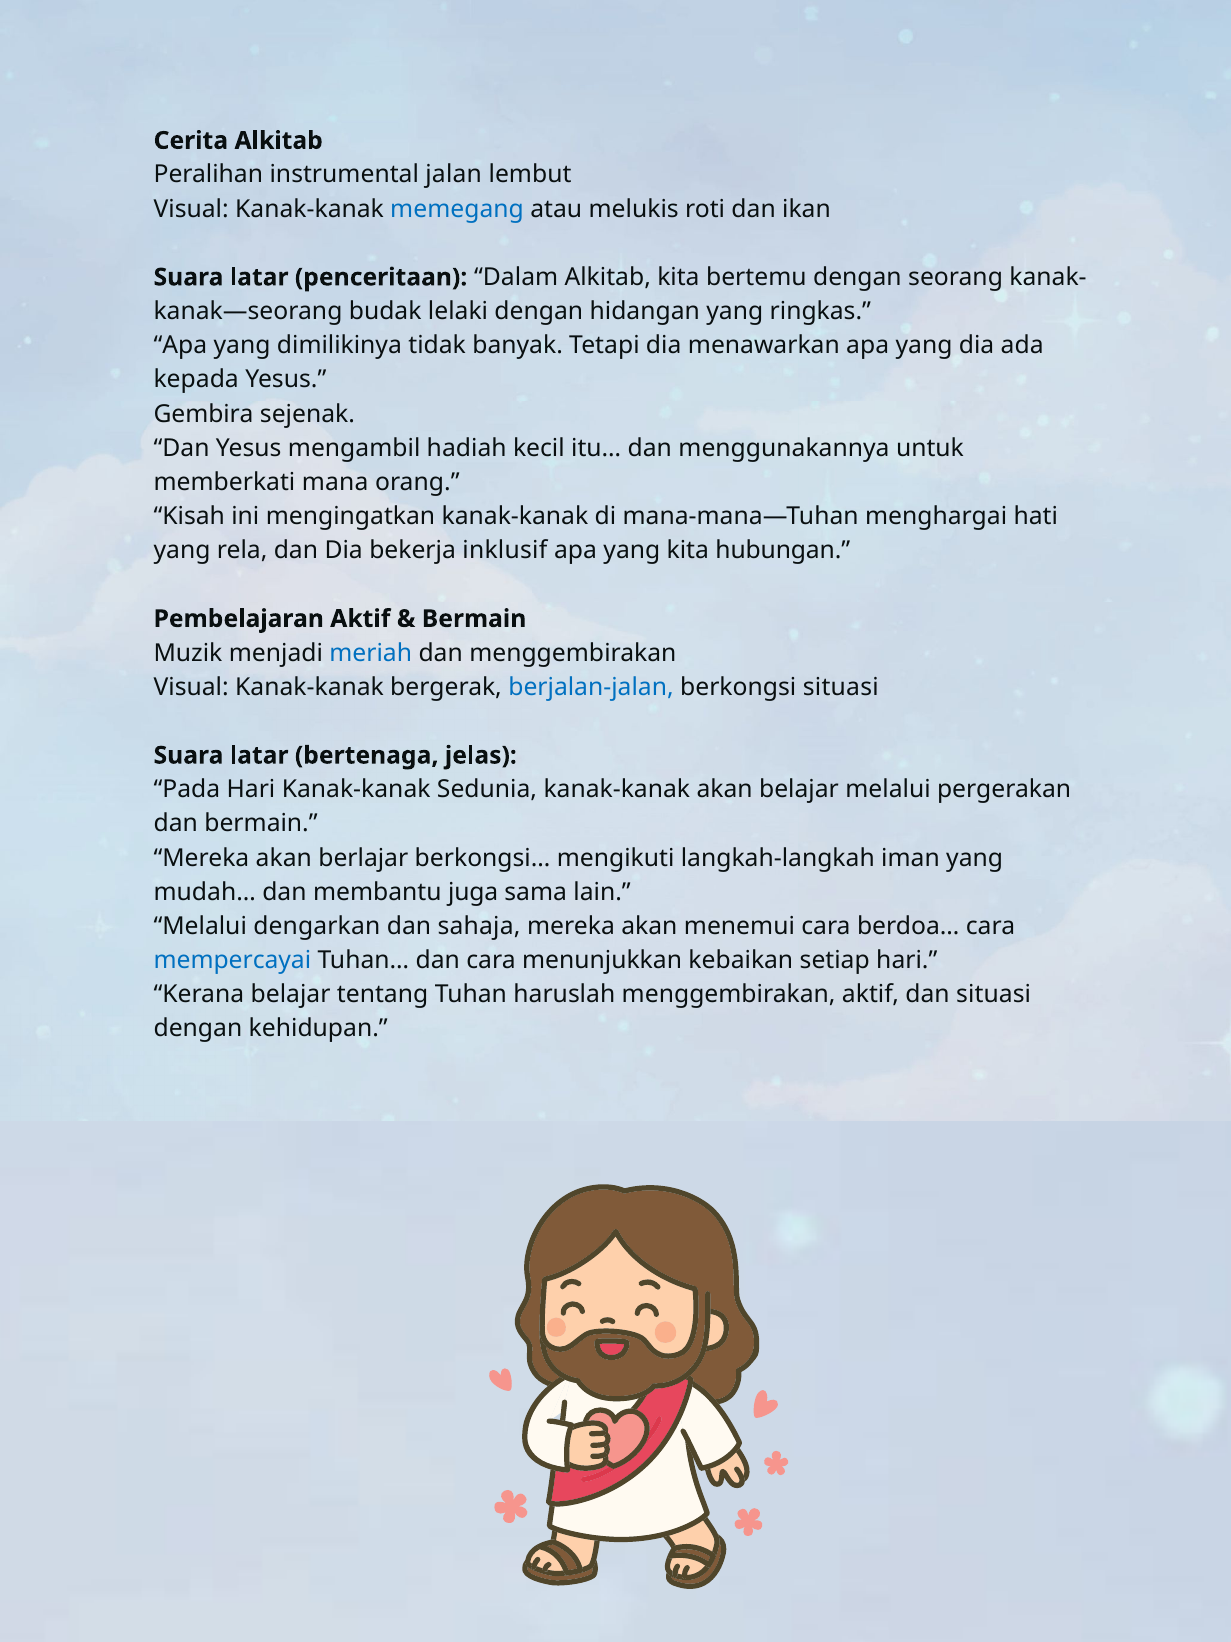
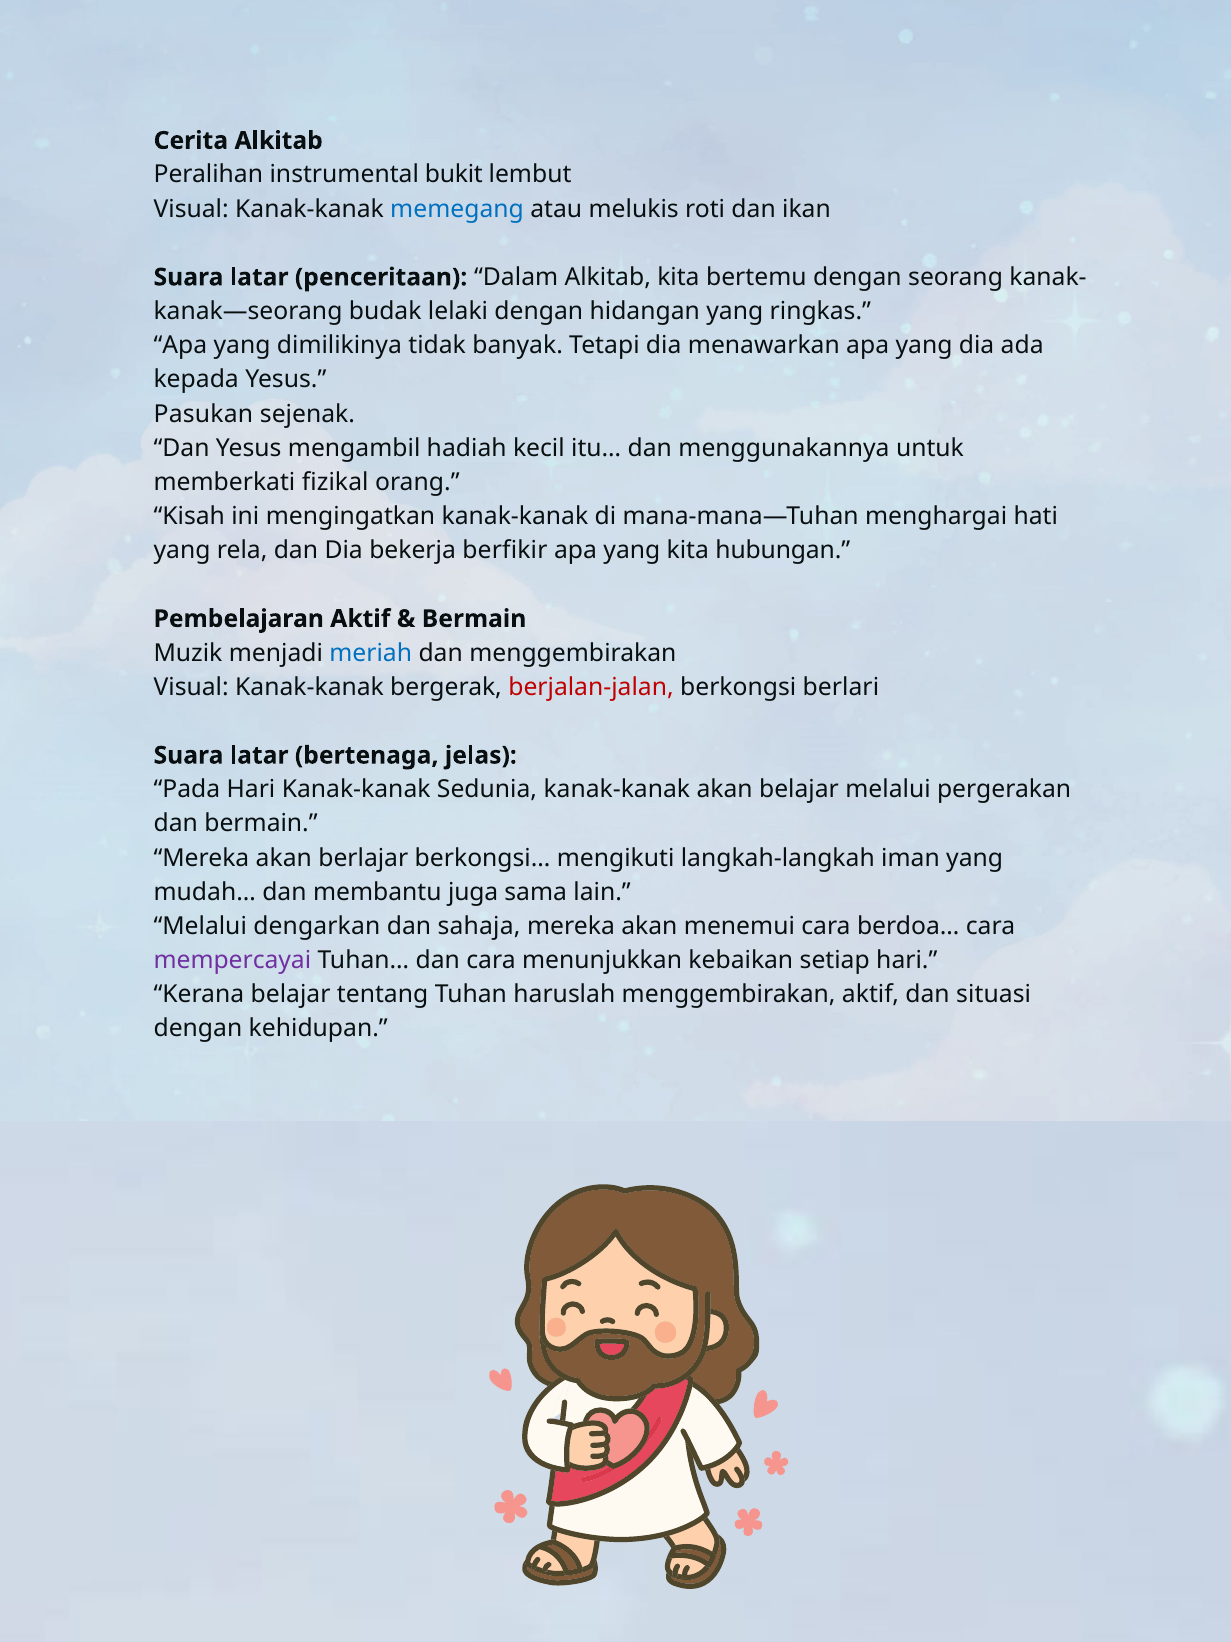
jalan: jalan -> bukit
Gembira: Gembira -> Pasukan
mana: mana -> fizikal
inklusif: inklusif -> berfikir
berjalan-jalan colour: blue -> red
berkongsi situasi: situasi -> berlari
mempercayai colour: blue -> purple
